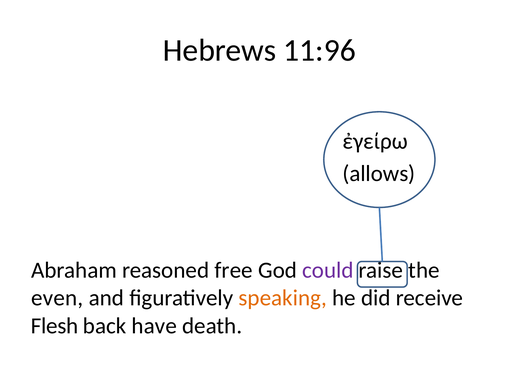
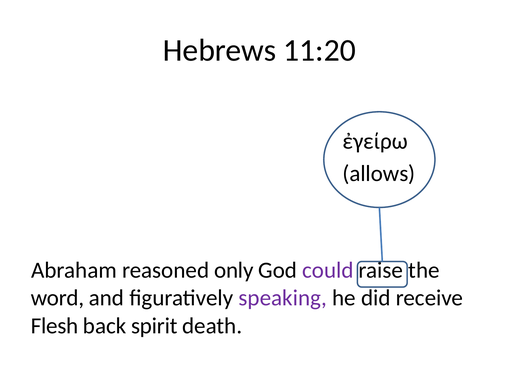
11:96: 11:96 -> 11:20
free: free -> only
even: even -> word
speaking colour: orange -> purple
have: have -> spirit
